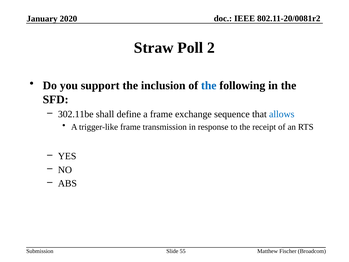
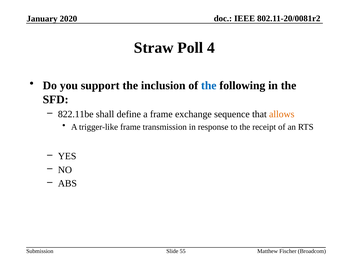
2: 2 -> 4
302.11be: 302.11be -> 822.11be
allows colour: blue -> orange
